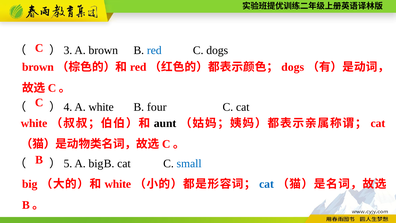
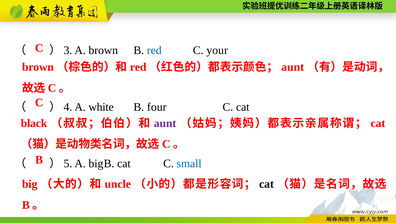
C dogs: dogs -> your
dogs at (293, 67): dogs -> aunt
white at (34, 123): white -> black
aunt at (165, 123) colour: black -> purple
white at (118, 184): white -> uncle
cat at (267, 184) colour: blue -> black
